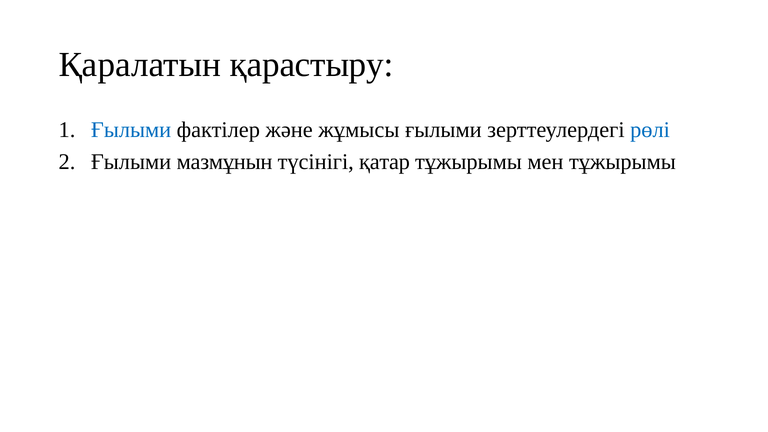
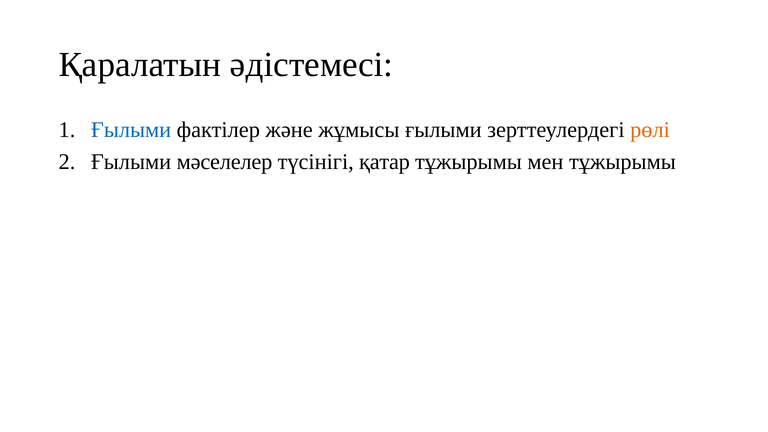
қарастыру: қарастыру -> әдістемесі
рөлі colour: blue -> orange
мазмұнын: мазмұнын -> мәселелер
